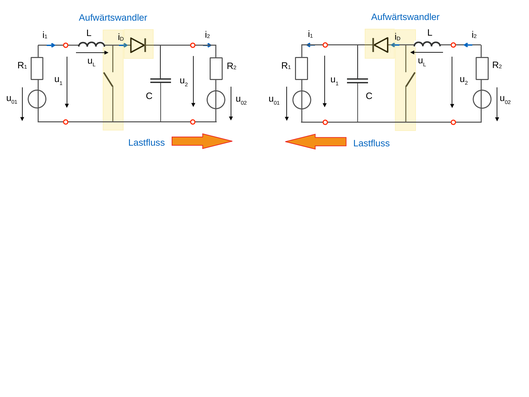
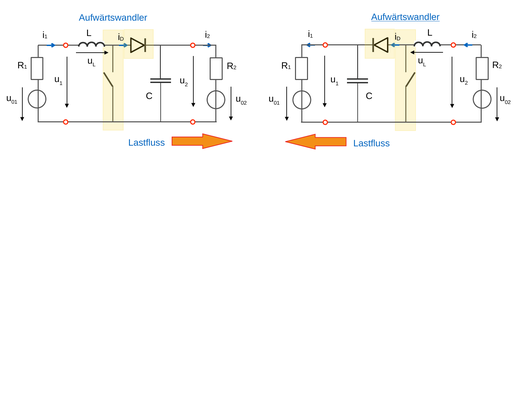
Aufwärtswandler at (405, 17) underline: none -> present
